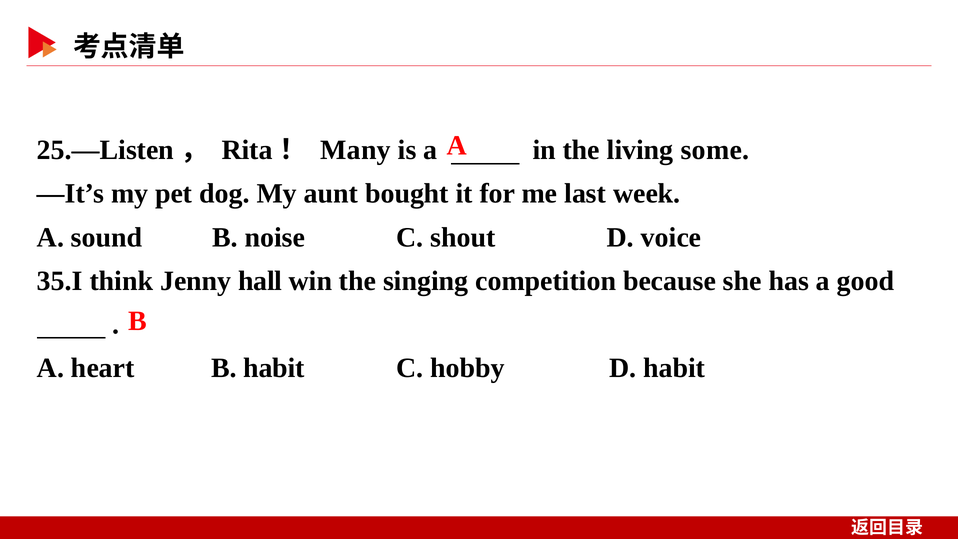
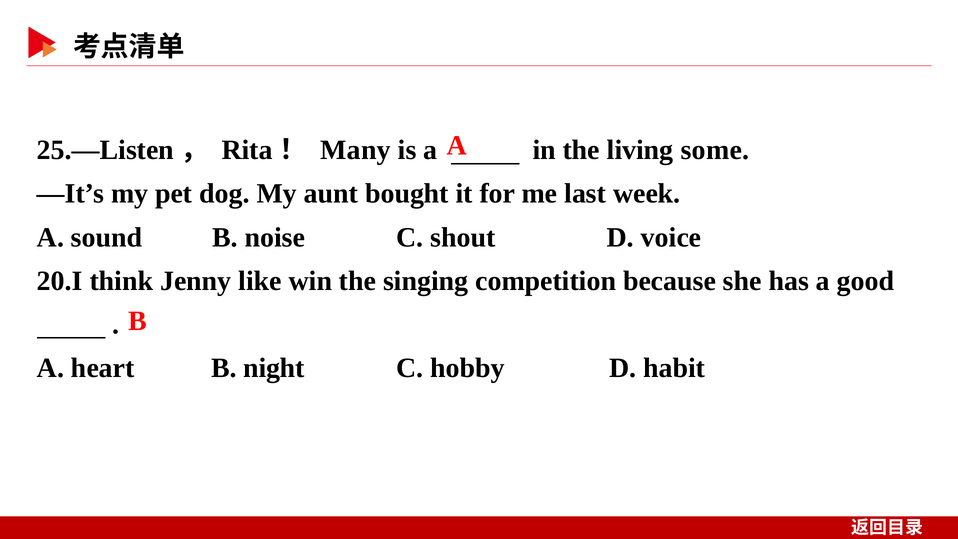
35.I: 35.I -> 20.I
hall: hall -> like
B habit: habit -> night
